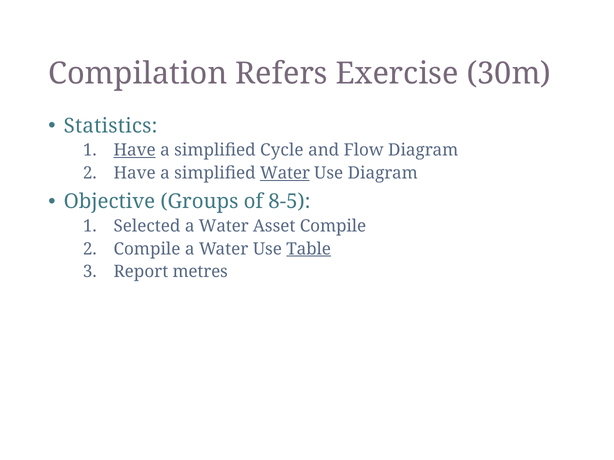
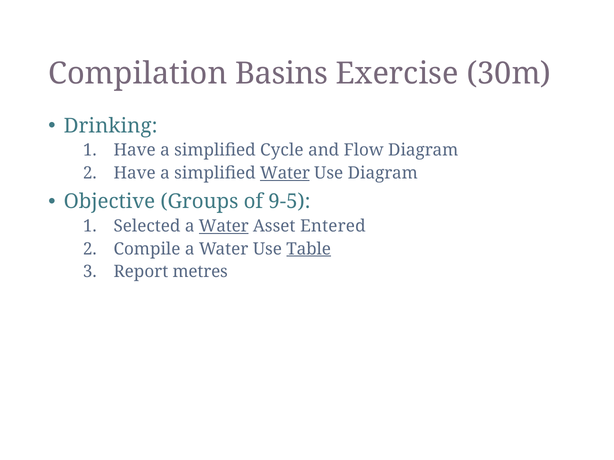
Refers: Refers -> Basins
Statistics: Statistics -> Drinking
Have at (135, 151) underline: present -> none
8-5: 8-5 -> 9-5
Water at (224, 226) underline: none -> present
Asset Compile: Compile -> Entered
